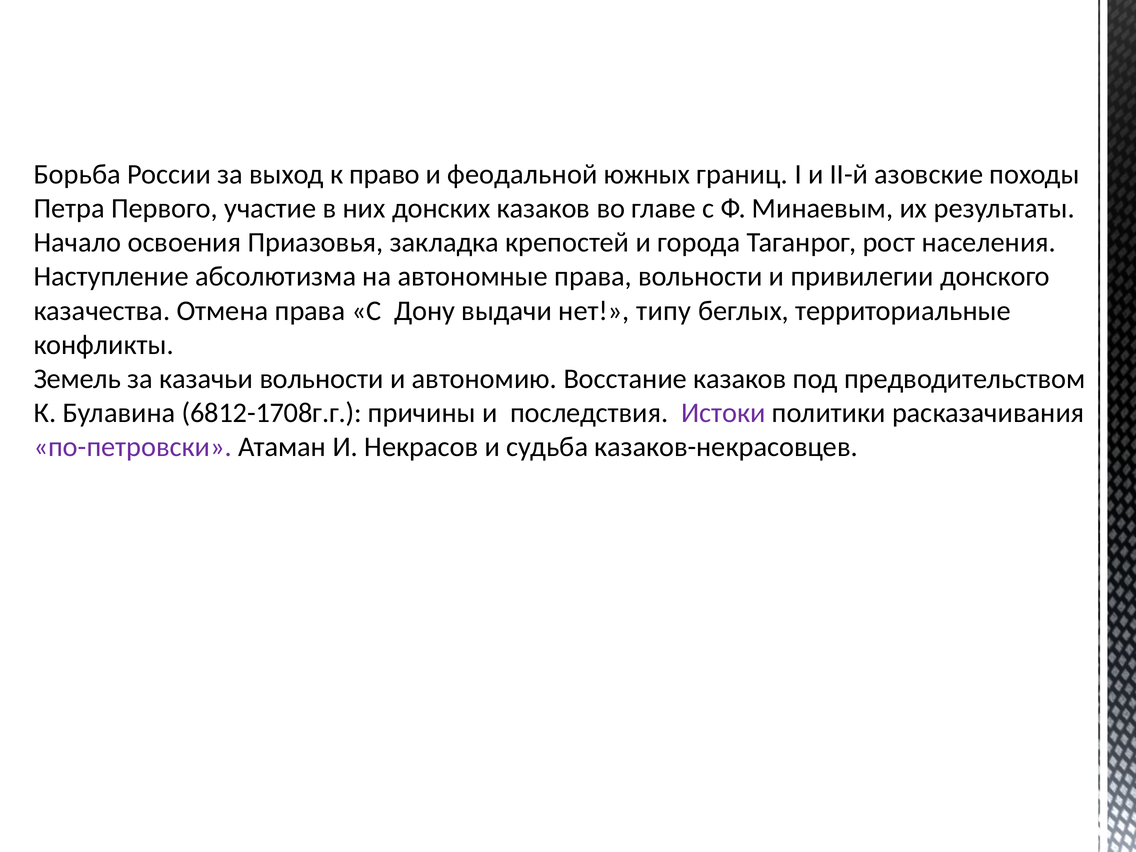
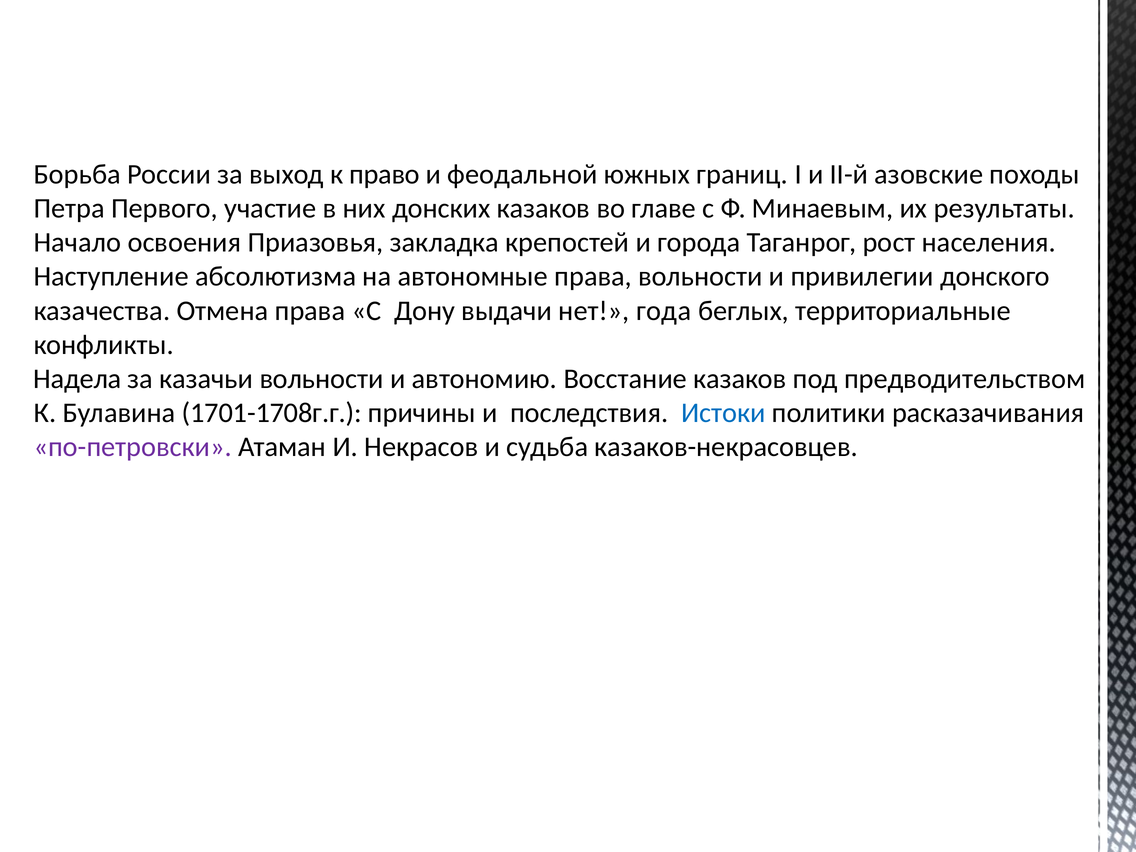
типу: типу -> года
Земель: Земель -> Надела
6812-1708г.г: 6812-1708г.г -> 1701-1708г.г
Истоки colour: purple -> blue
